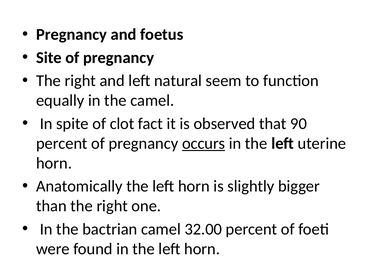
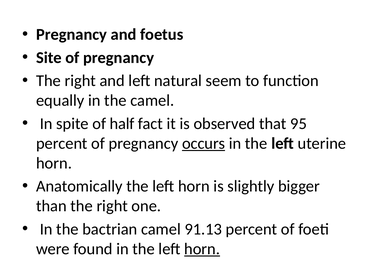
clot: clot -> half
90: 90 -> 95
32.00: 32.00 -> 91.13
horn at (202, 248) underline: none -> present
